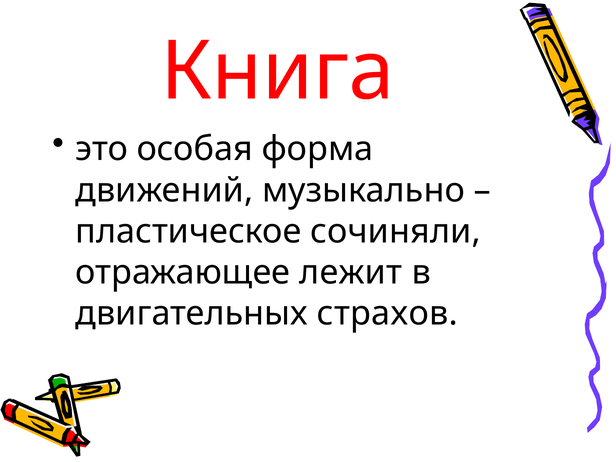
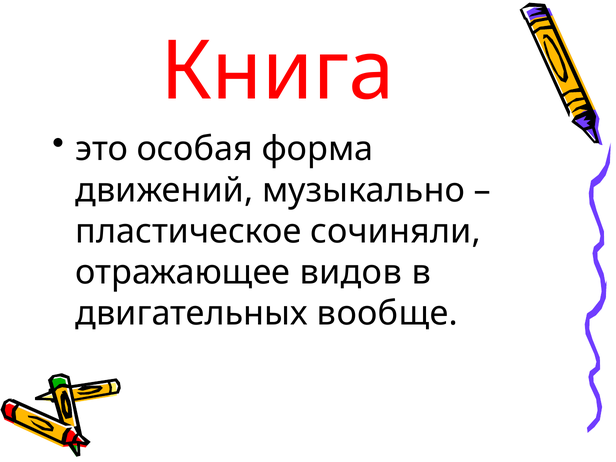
лежит: лежит -> видов
страхов: страхов -> вообще
